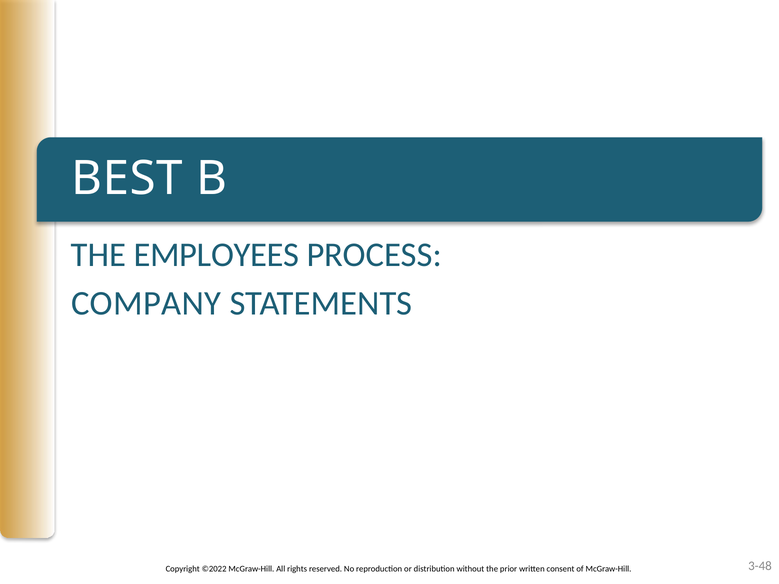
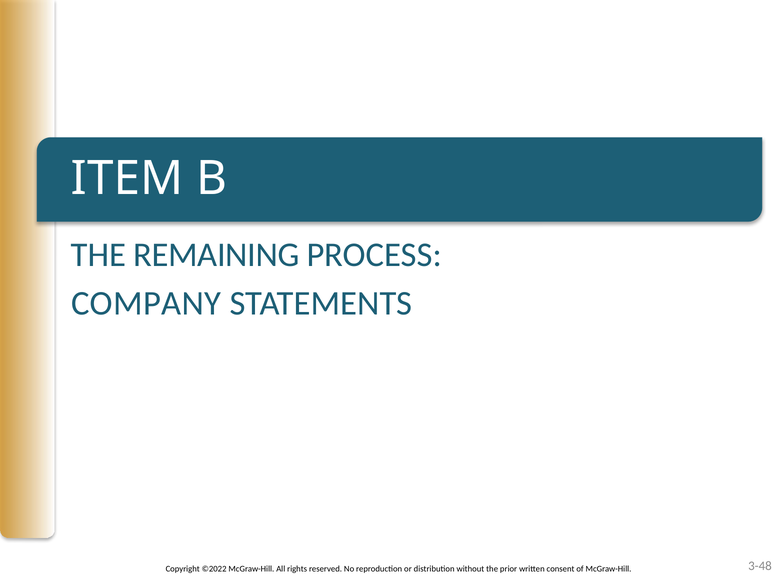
BEST: BEST -> ITEM
EMPLOYEES: EMPLOYEES -> REMAINING
